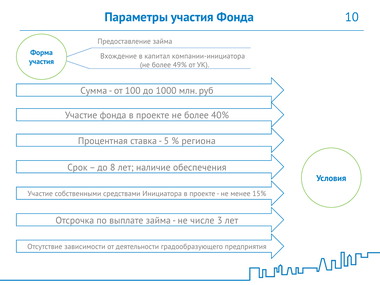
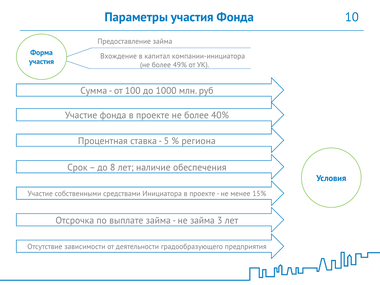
не числе: числе -> займа
